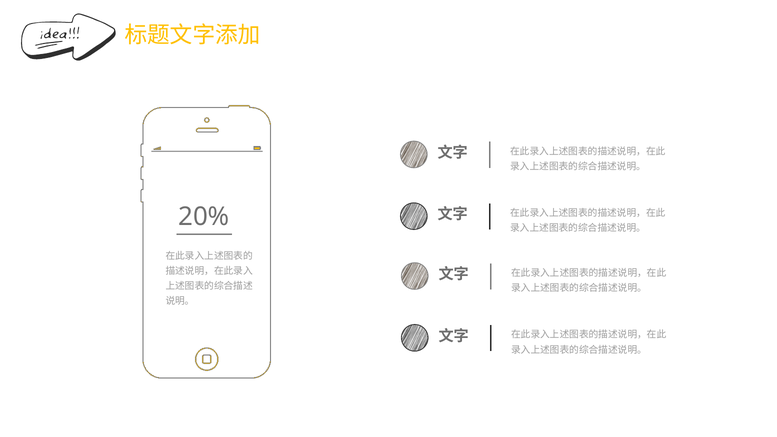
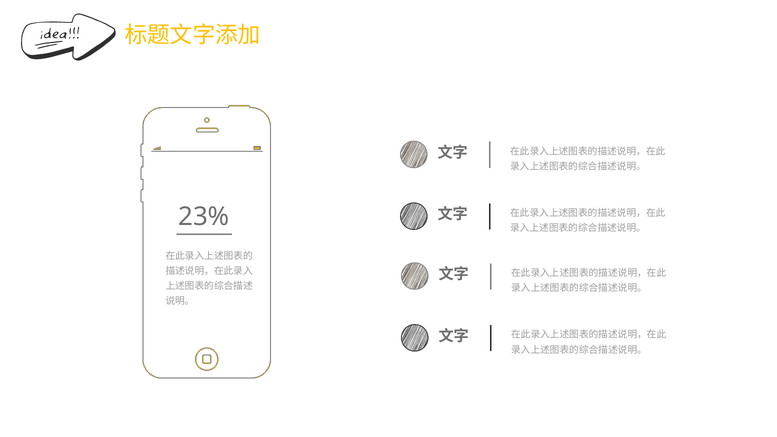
20%: 20% -> 23%
